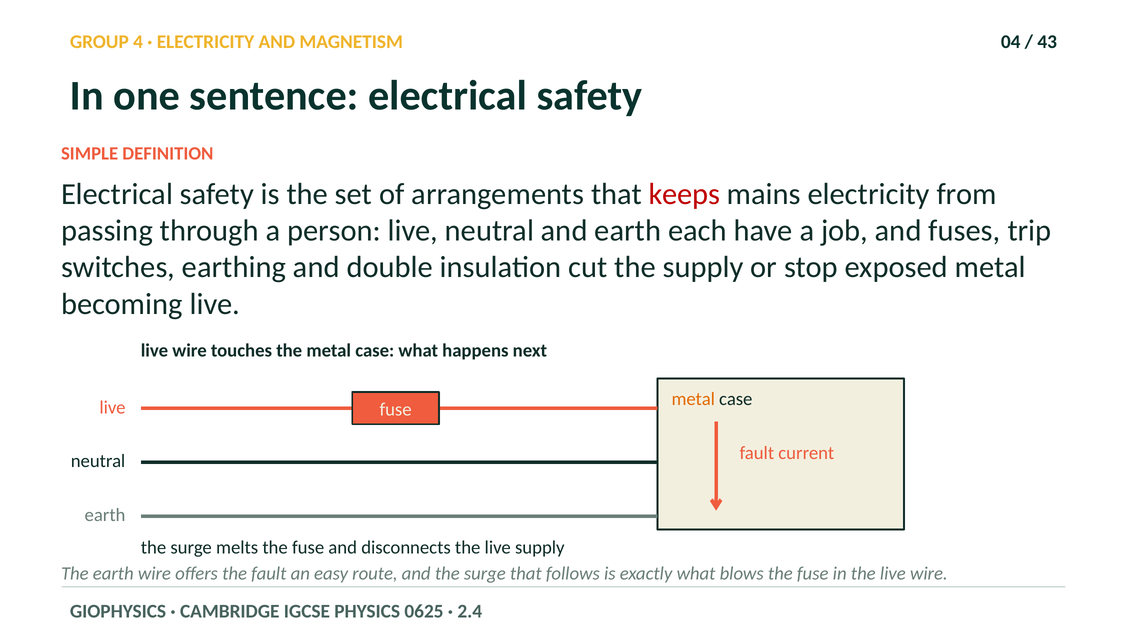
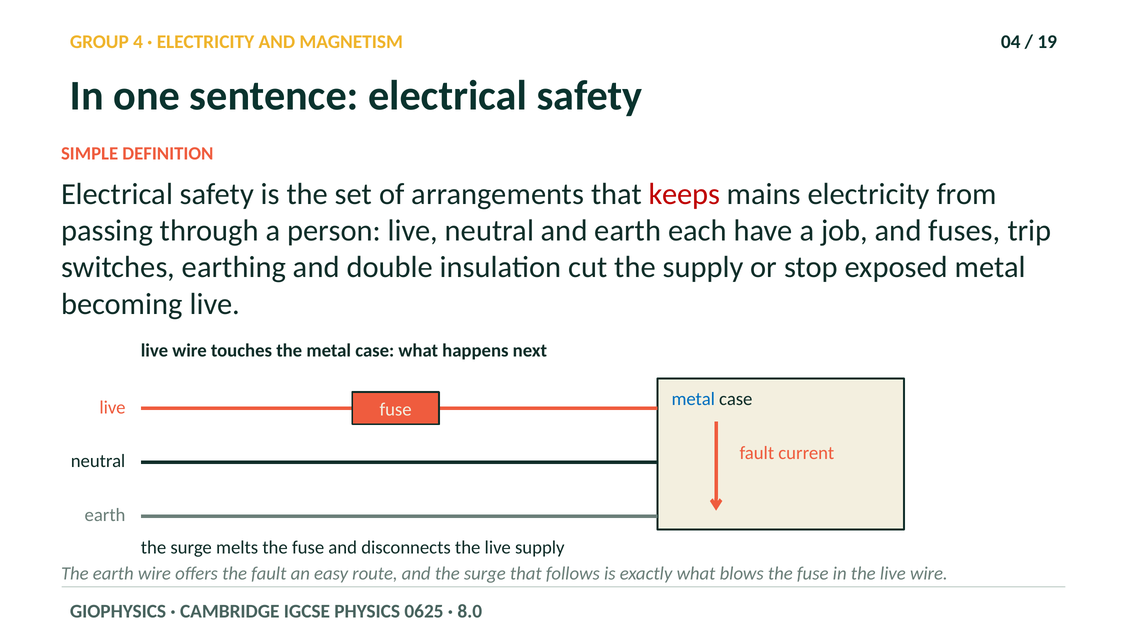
43: 43 -> 19
metal at (693, 399) colour: orange -> blue
2.4: 2.4 -> 8.0
